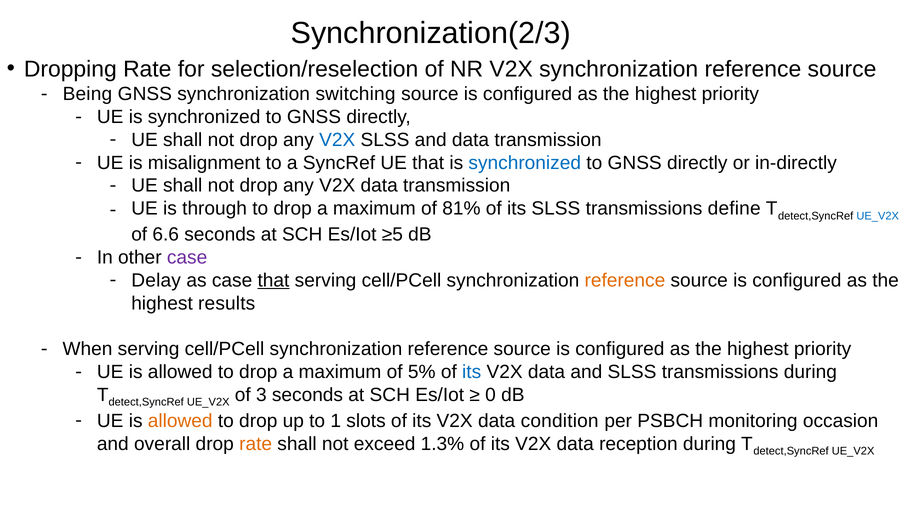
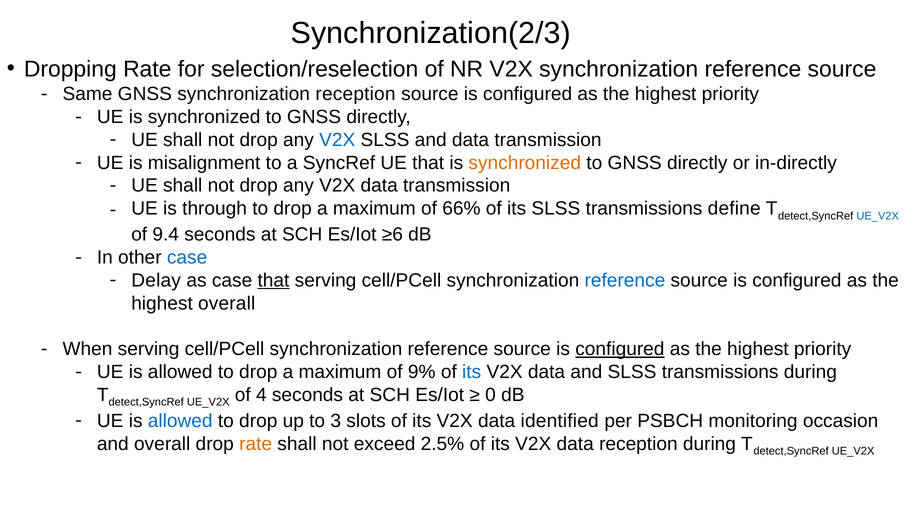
Being: Being -> Same
synchronization switching: switching -> reception
synchronized at (525, 163) colour: blue -> orange
81%: 81% -> 66%
6.6: 6.6 -> 9.4
≥5: ≥5 -> ≥6
case at (187, 258) colour: purple -> blue
reference at (625, 281) colour: orange -> blue
highest results: results -> overall
configured at (620, 349) underline: none -> present
5%: 5% -> 9%
3: 3 -> 4
allowed at (180, 421) colour: orange -> blue
1: 1 -> 3
condition: condition -> identified
1.3%: 1.3% -> 2.5%
